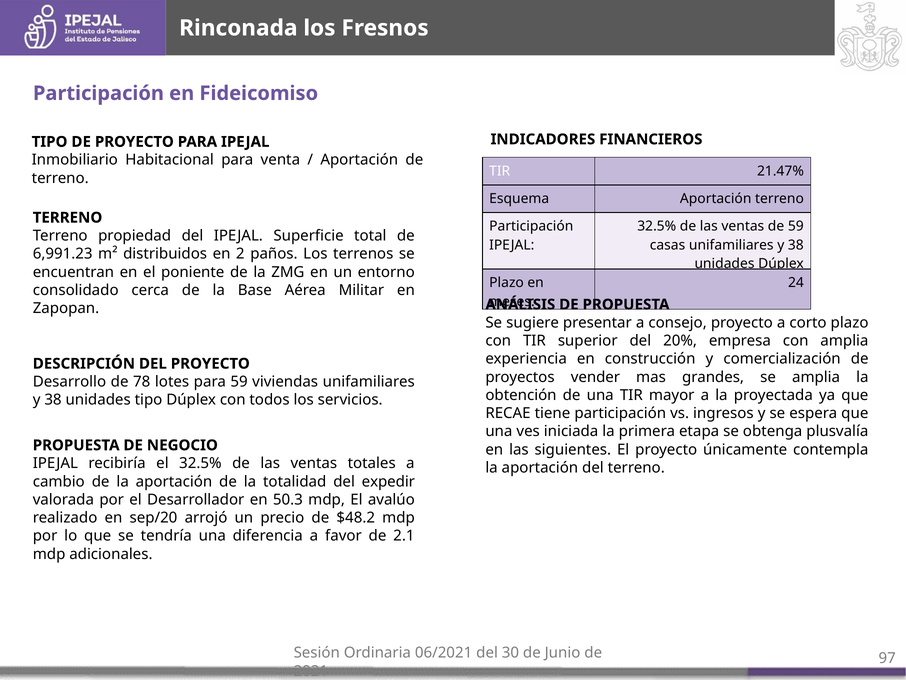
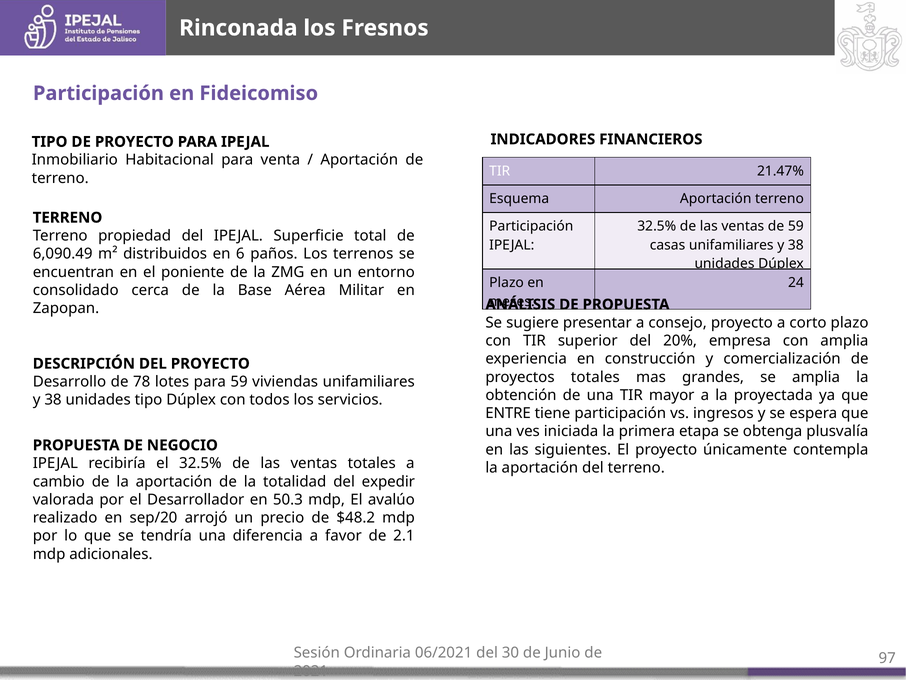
6,991.23: 6,991.23 -> 6,090.49
2: 2 -> 6
proyectos vender: vender -> totales
RECAE: RECAE -> ENTRE
